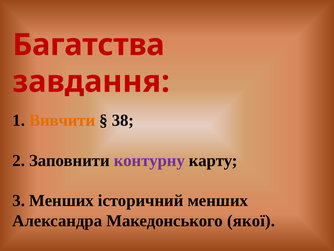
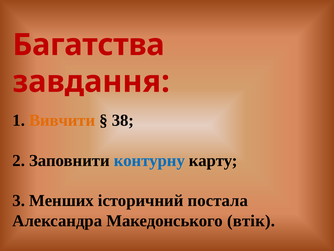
контурну colour: purple -> blue
історичний менших: менших -> постала
якої: якої -> втік
